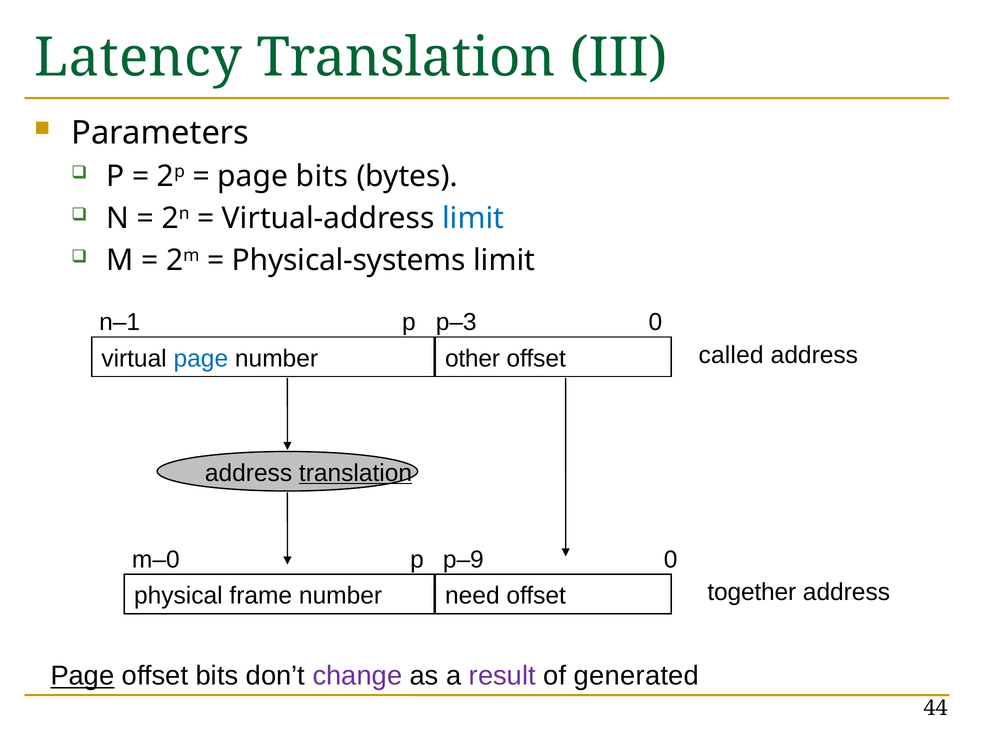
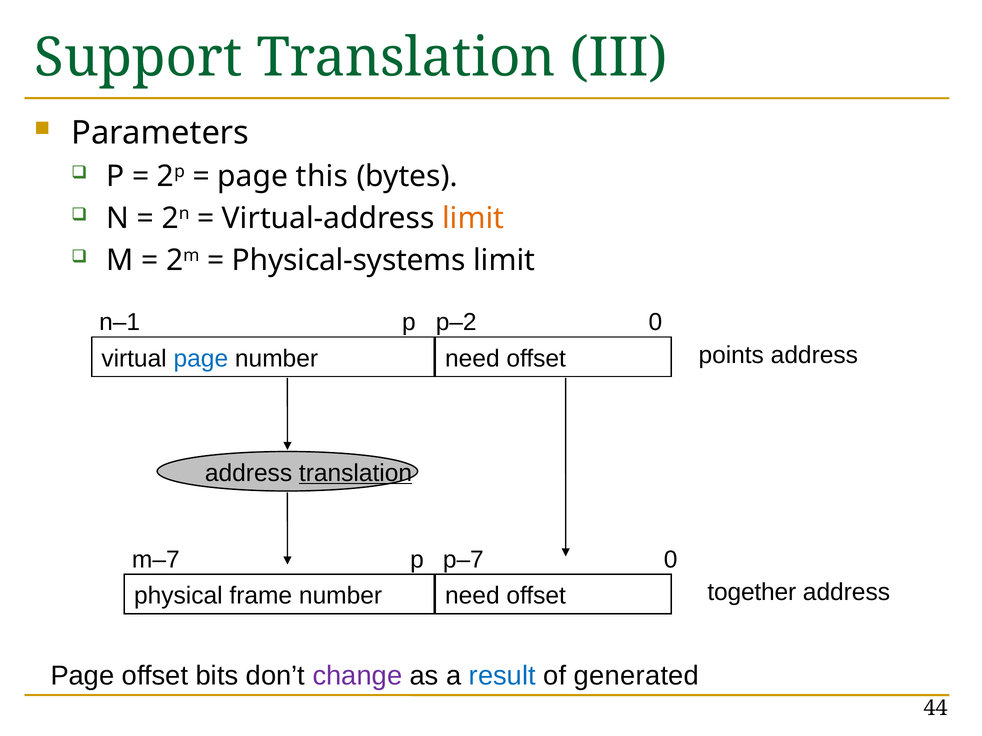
Latency: Latency -> Support
page bits: bits -> this
limit at (473, 219) colour: blue -> orange
p–3: p–3 -> p–2
other at (472, 359): other -> need
called: called -> points
m–0: m–0 -> m–7
p–9: p–9 -> p–7
Page at (82, 676) underline: present -> none
result colour: purple -> blue
